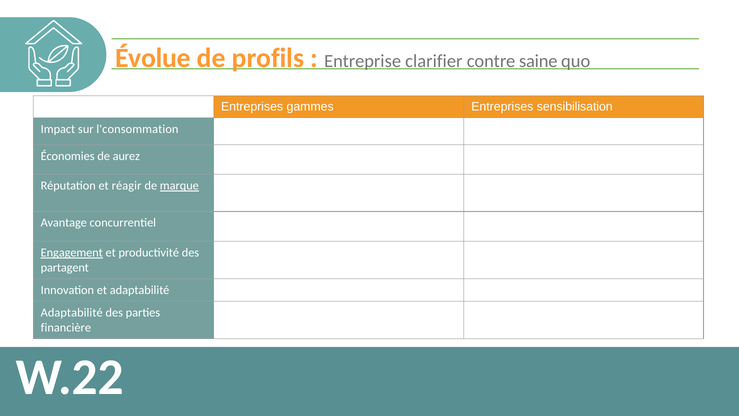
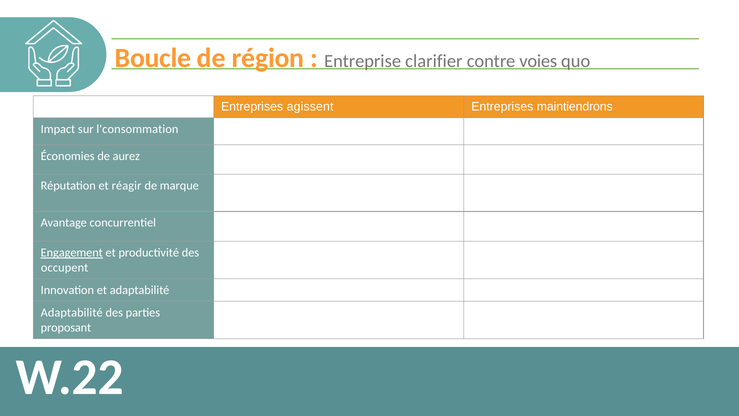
Évolue: Évolue -> Boucle
profils: profils -> région
saine: saine -> voies
gammes: gammes -> agissent
sensibilisation: sensibilisation -> maintiendrons
marque underline: present -> none
partagent: partagent -> occupent
financière: financière -> proposant
